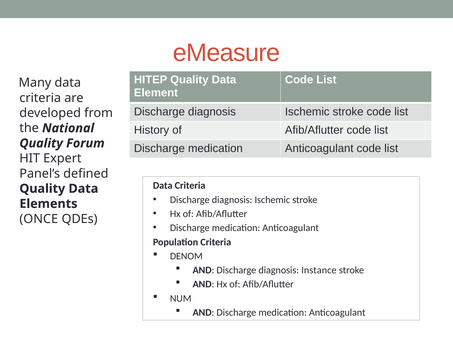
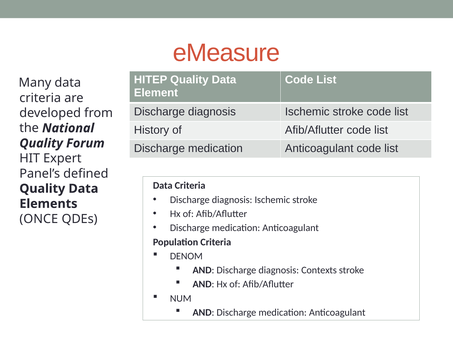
Instance: Instance -> Contexts
